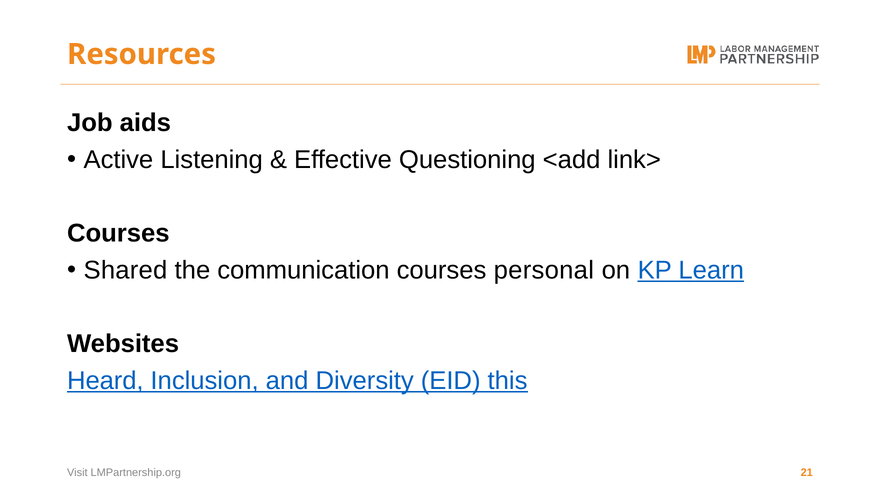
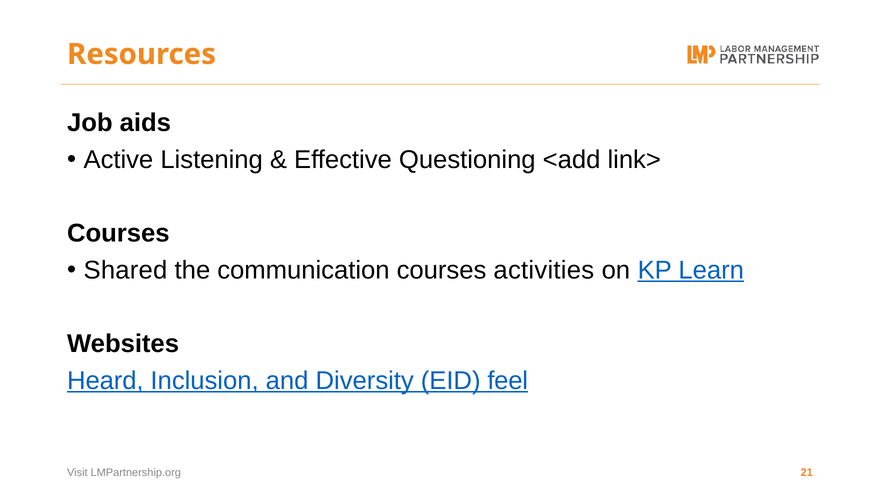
personal: personal -> activities
this: this -> feel
